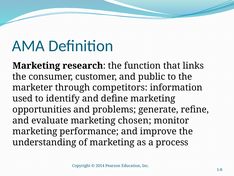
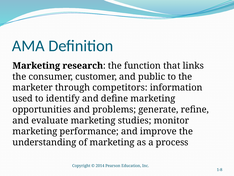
chosen: chosen -> studies
